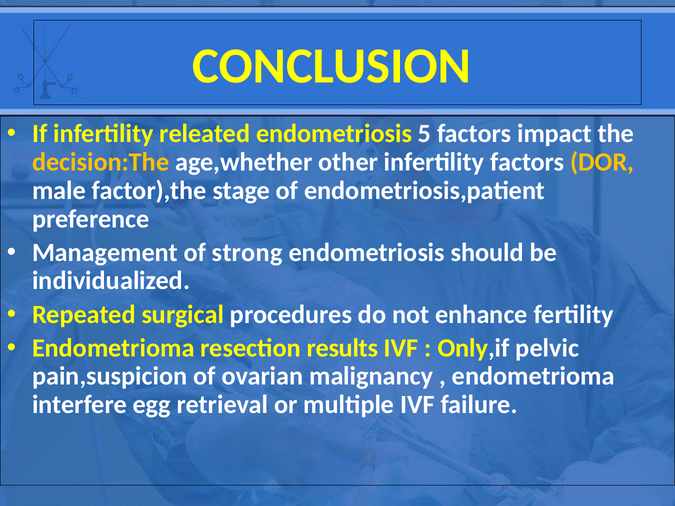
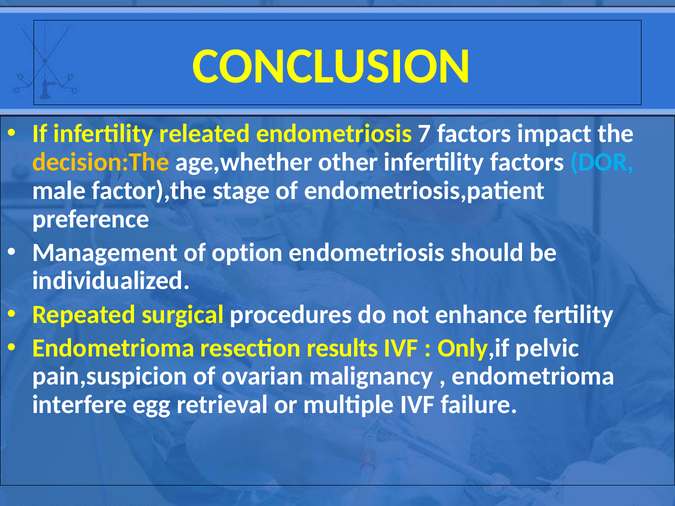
5: 5 -> 7
DOR colour: yellow -> light blue
strong: strong -> option
